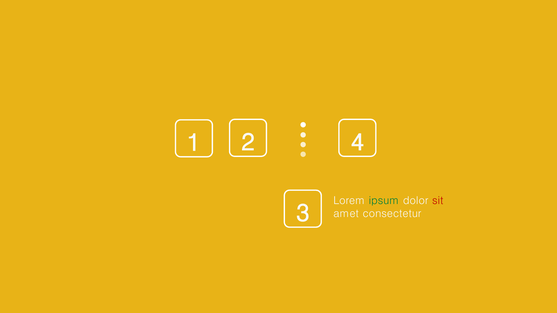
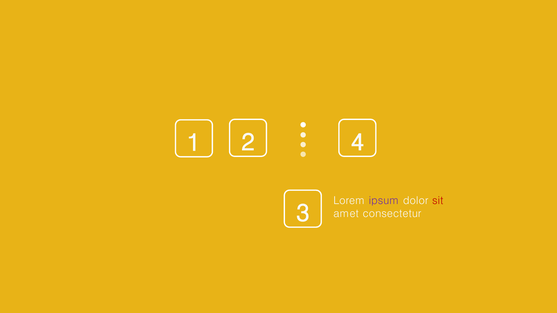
ipsum colour: green -> purple
